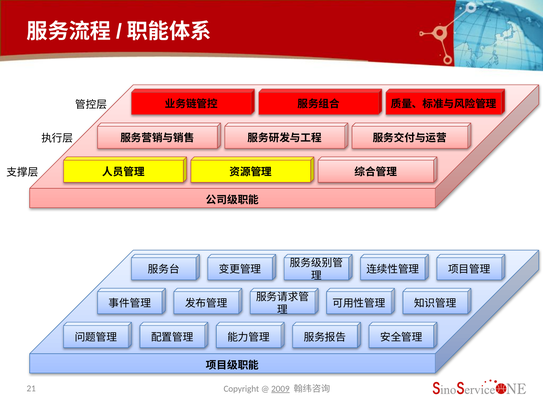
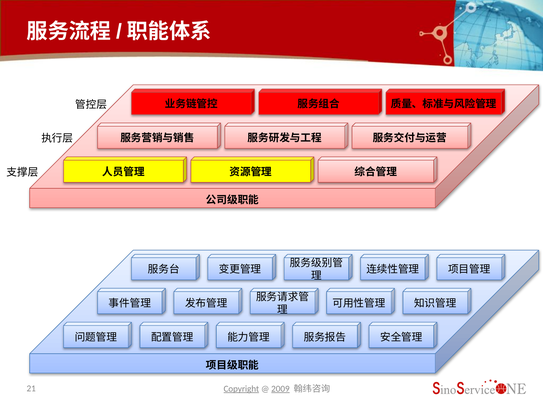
Copyright underline: none -> present
